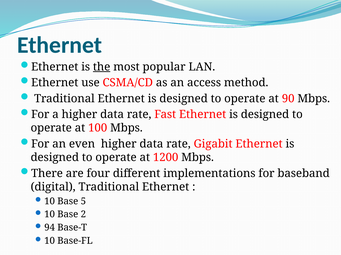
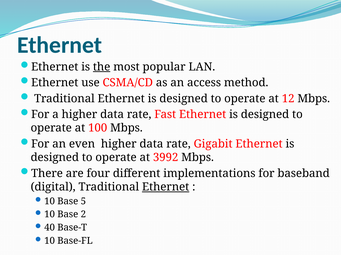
90: 90 -> 12
1200: 1200 -> 3992
Ethernet at (166, 187) underline: none -> present
94: 94 -> 40
